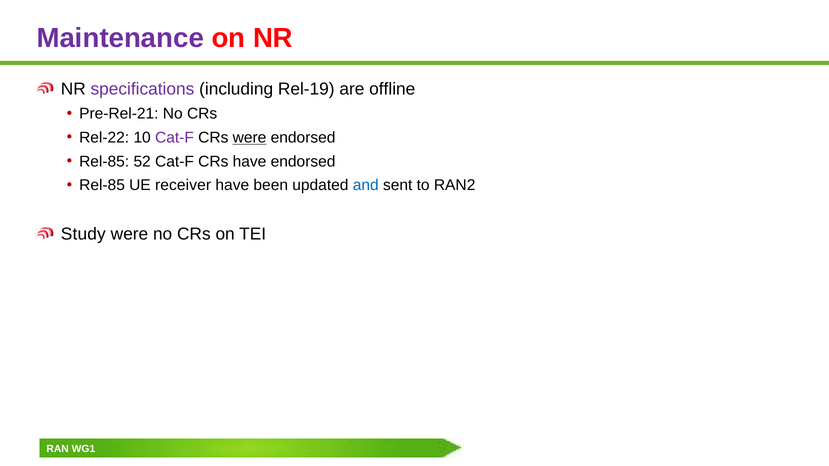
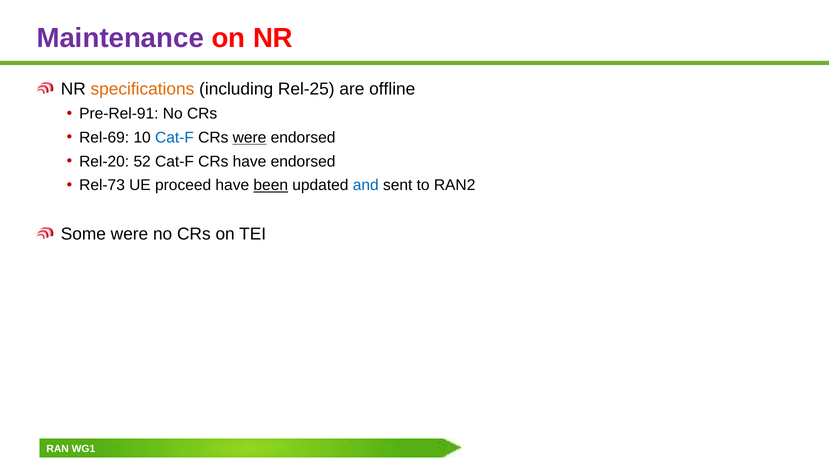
specifications colour: purple -> orange
Rel-19: Rel-19 -> Rel-25
Pre-Rel-21: Pre-Rel-21 -> Pre-Rel-91
Rel-22: Rel-22 -> Rel-69
Cat-F at (174, 138) colour: purple -> blue
Rel-85 at (104, 162): Rel-85 -> Rel-20
Rel-85 at (102, 185): Rel-85 -> Rel-73
receiver: receiver -> proceed
been underline: none -> present
Study: Study -> Some
